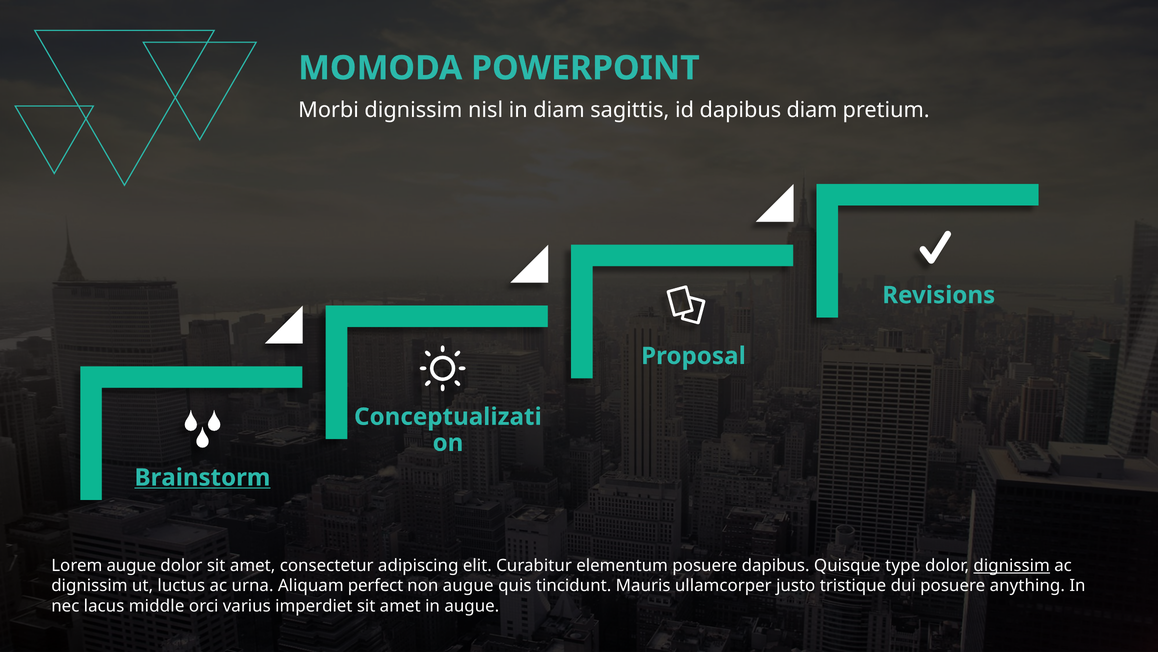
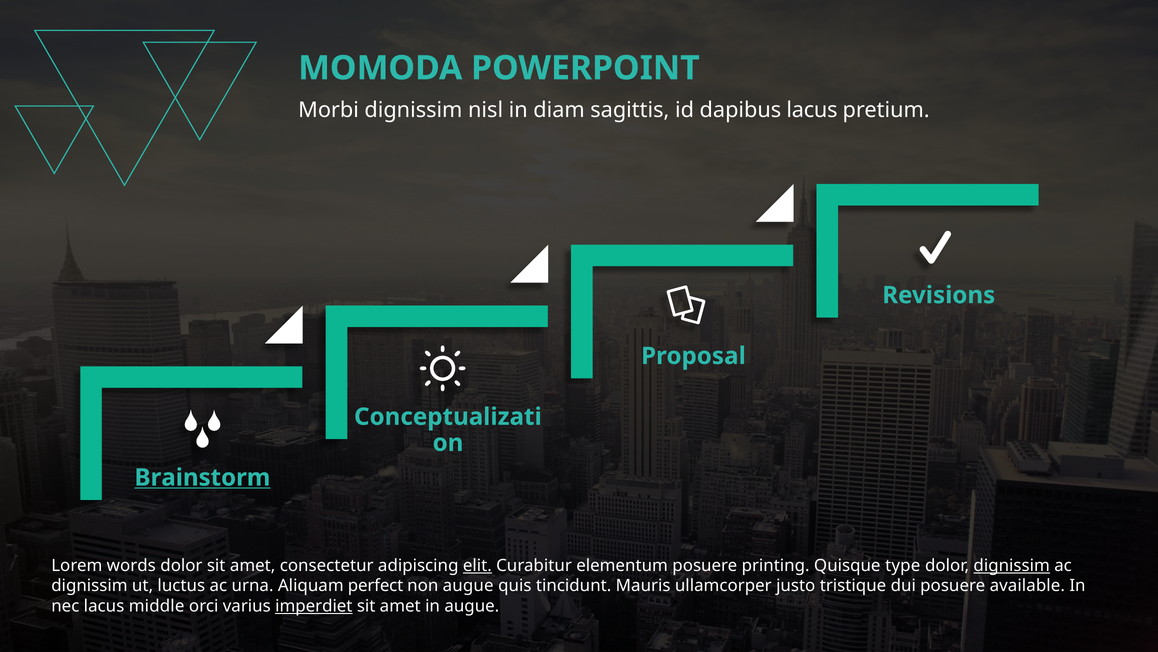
dapibus diam: diam -> lacus
Lorem augue: augue -> words
elit underline: none -> present
posuere dapibus: dapibus -> printing
anything: anything -> available
imperdiet underline: none -> present
